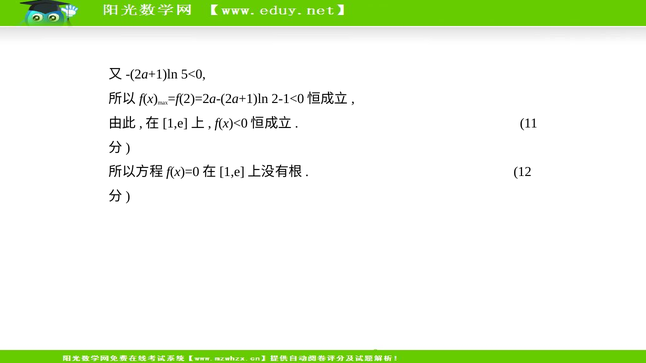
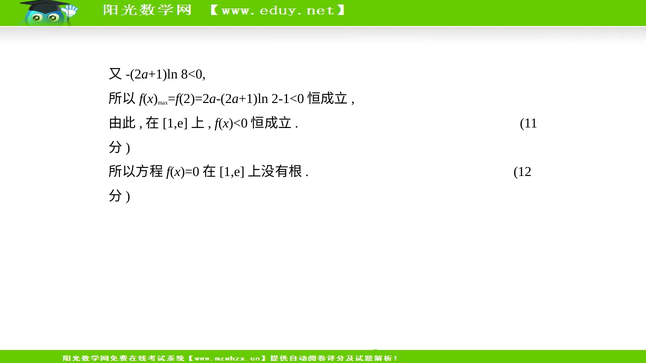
5<0: 5<0 -> 8<0
